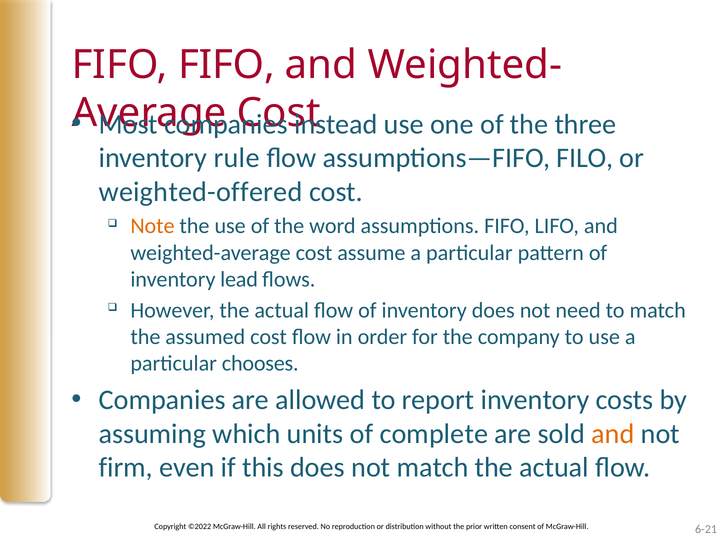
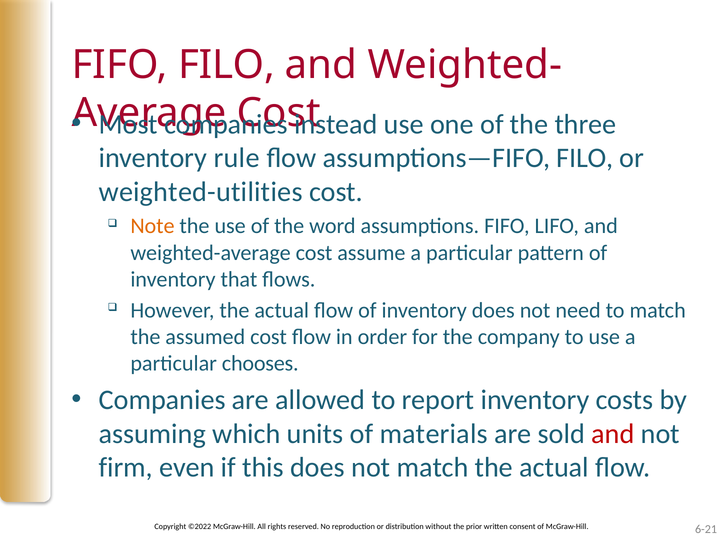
FIFO FIFO: FIFO -> FILO
weighted-offered: weighted-offered -> weighted-utilities
lead: lead -> that
complete: complete -> materials
and at (613, 433) colour: orange -> red
